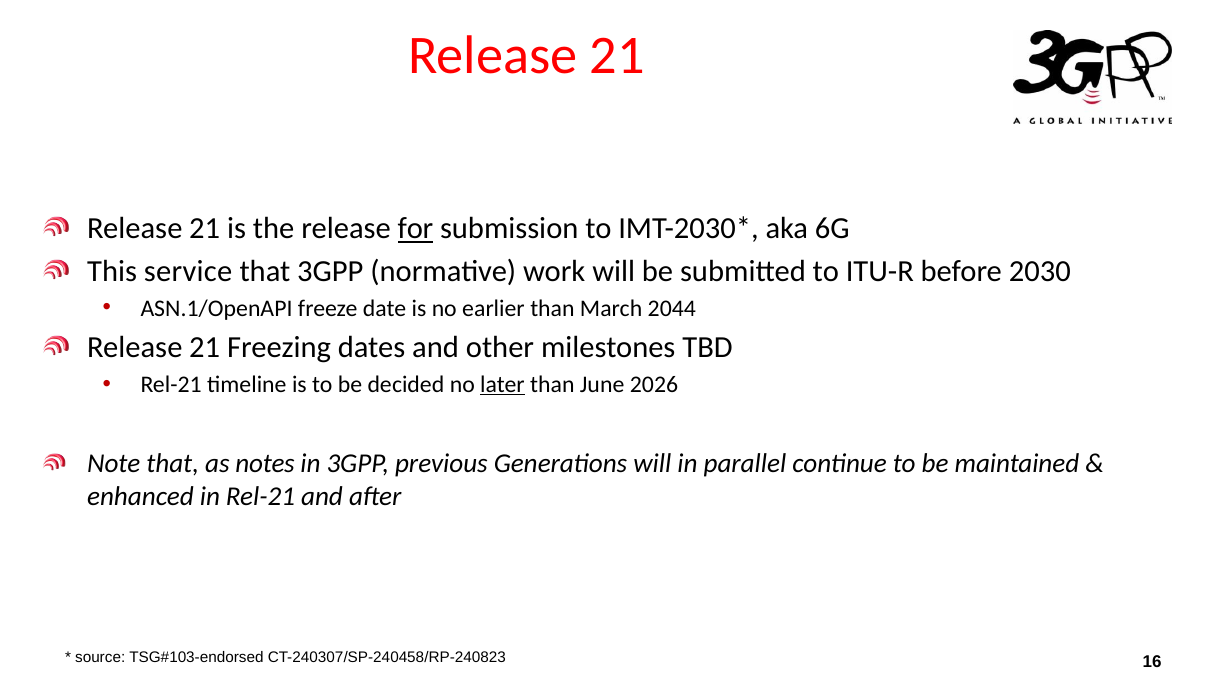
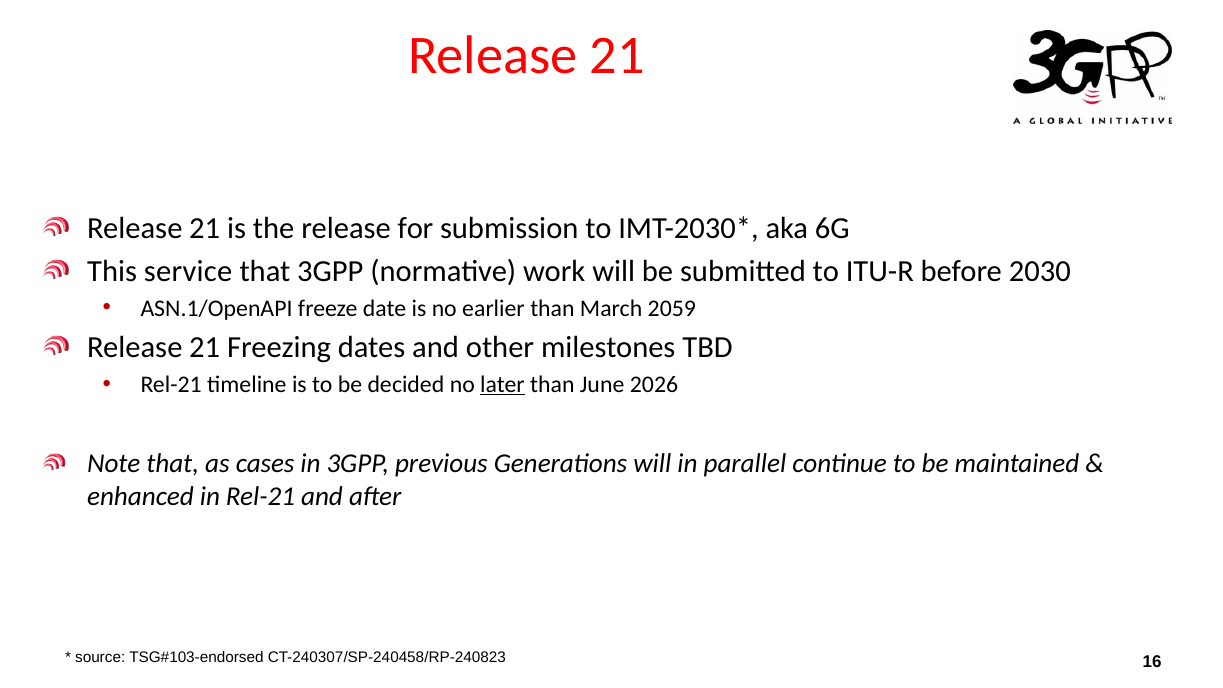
for underline: present -> none
2044: 2044 -> 2059
notes: notes -> cases
